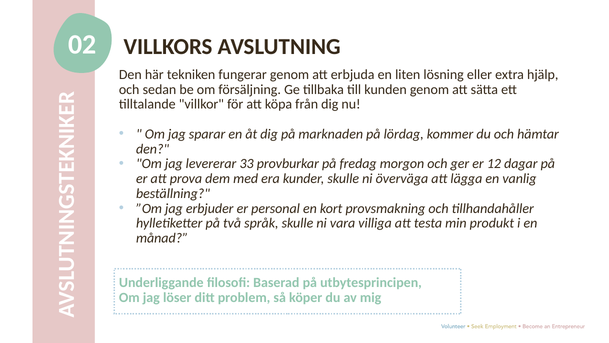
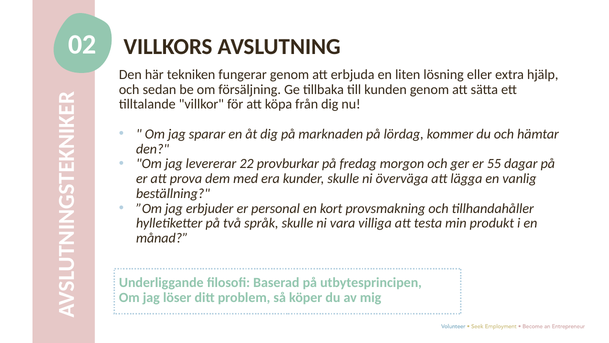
33: 33 -> 22
12: 12 -> 55
